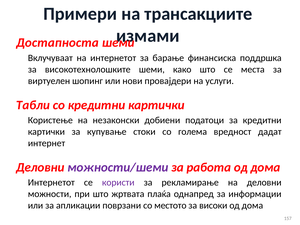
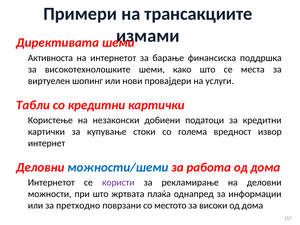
Достапноста: Достапноста -> Директивата
Вклучуваат: Вклучуваат -> Активноста
дадат: дадат -> извор
можности/шеми colour: purple -> blue
апликации: апликации -> претходно
